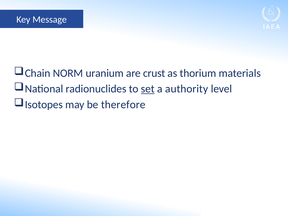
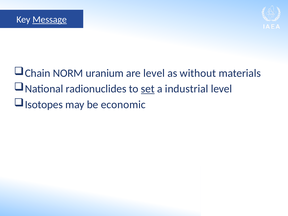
Message underline: none -> present
are crust: crust -> level
thorium: thorium -> without
authority: authority -> industrial
therefore: therefore -> economic
